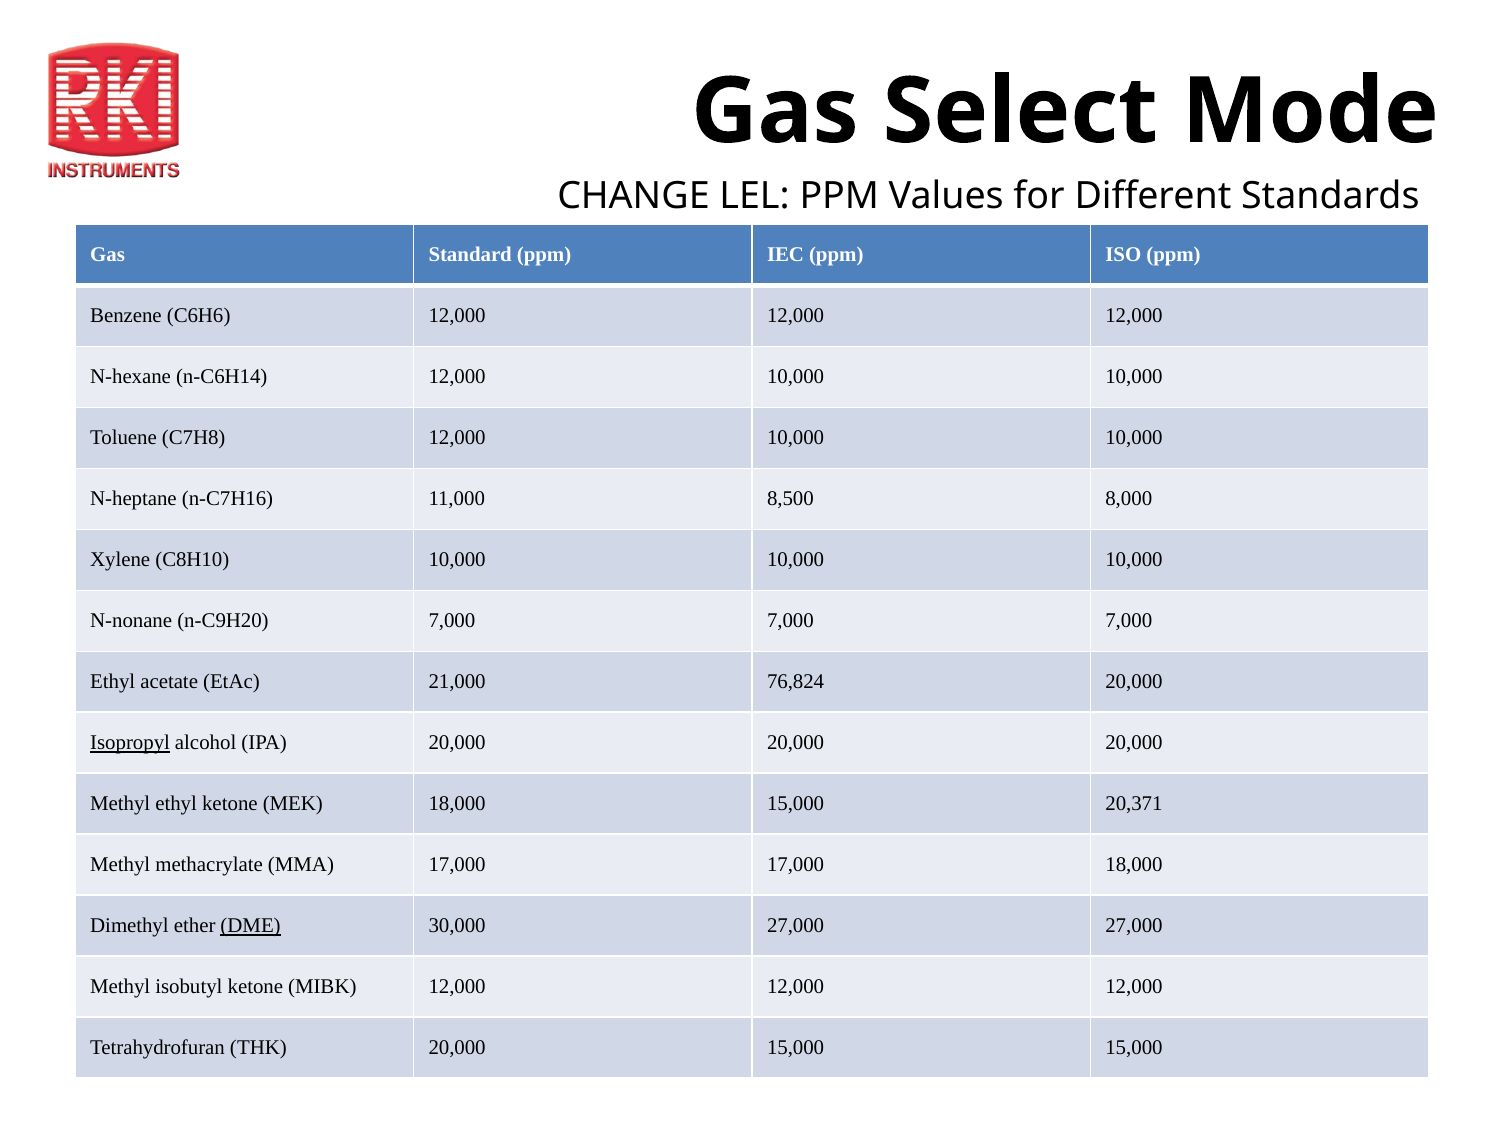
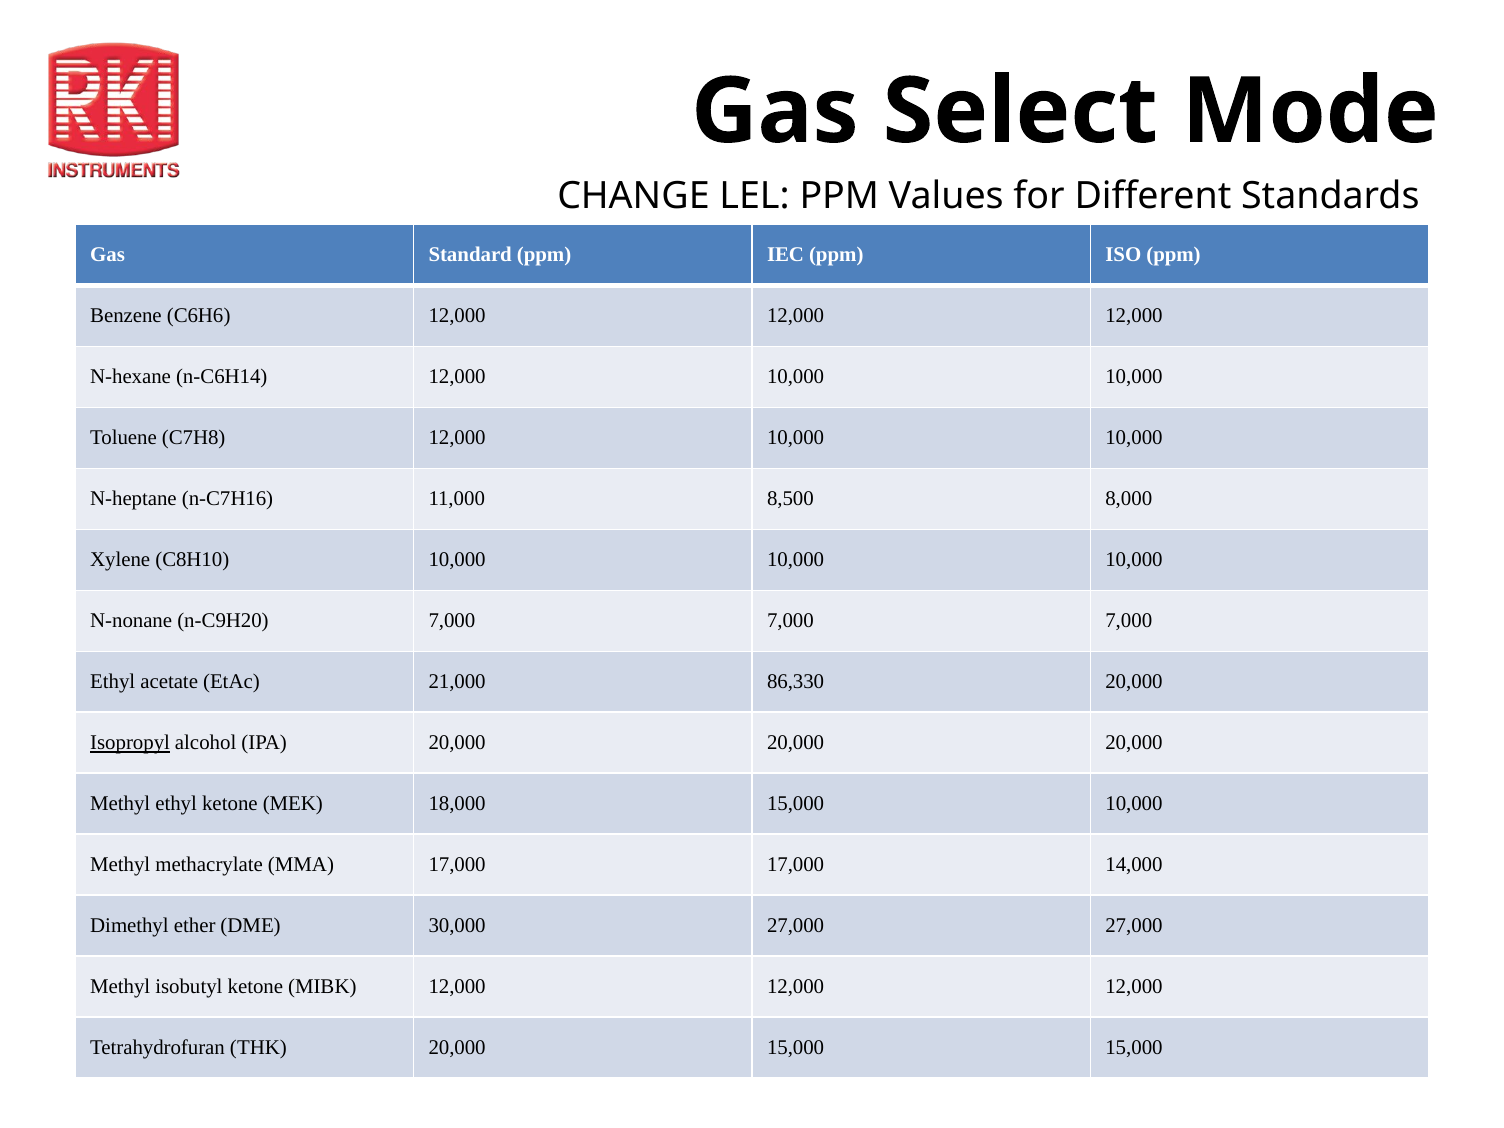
76,824: 76,824 -> 86,330
15,000 20,371: 20,371 -> 10,000
17,000 18,000: 18,000 -> 14,000
DME underline: present -> none
